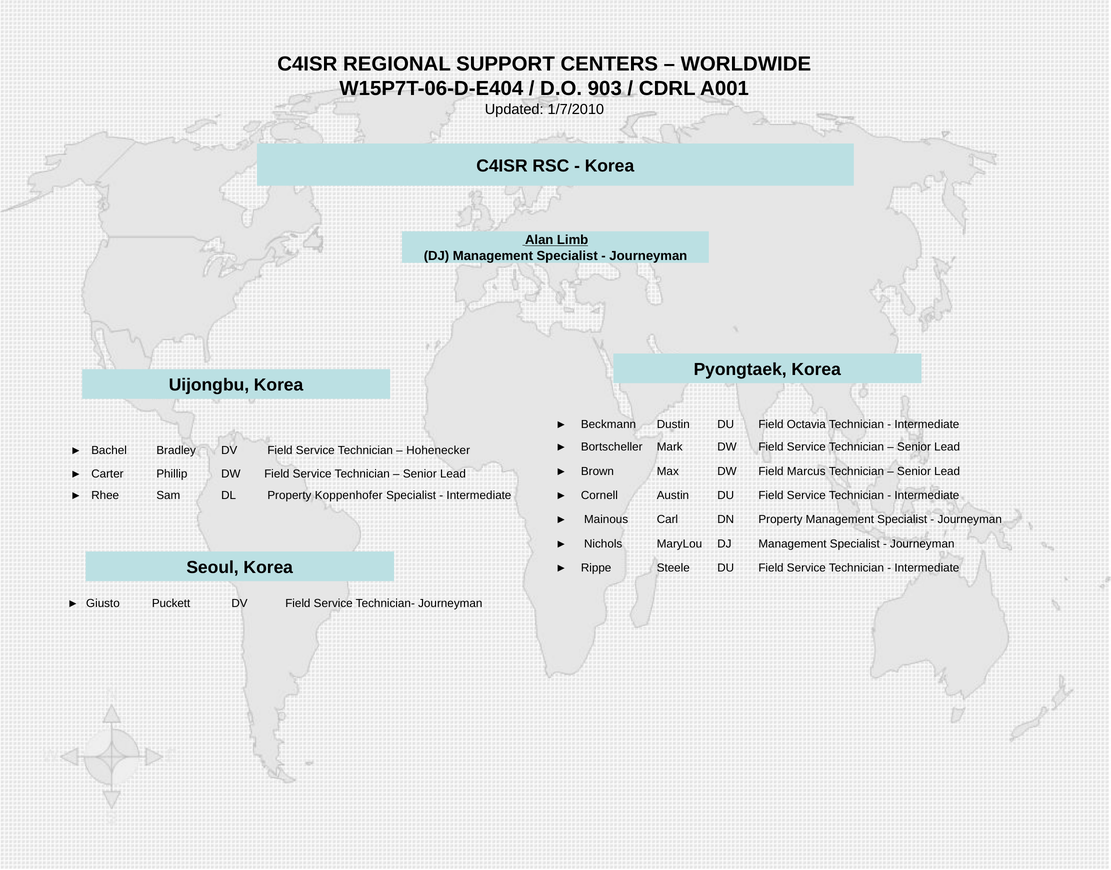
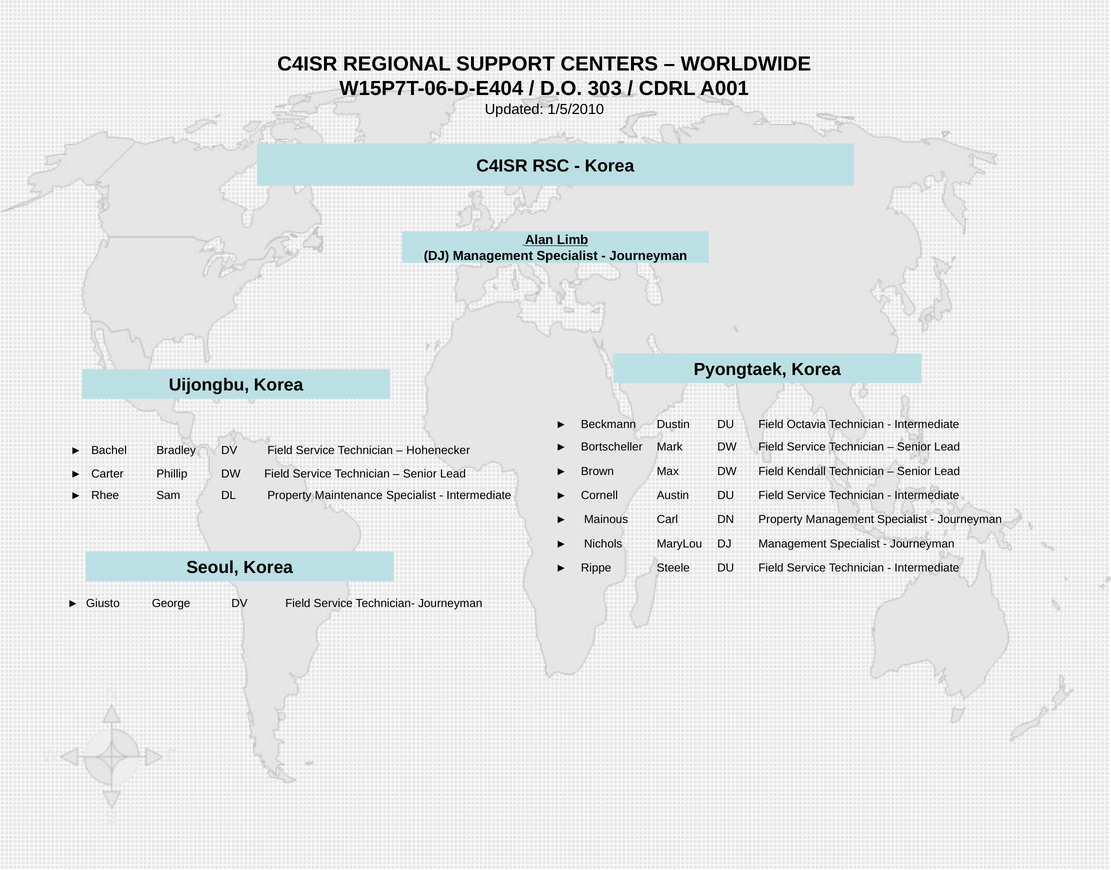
903: 903 -> 303
1/7/2010: 1/7/2010 -> 1/5/2010
Marcus: Marcus -> Kendall
Koppenhofer: Koppenhofer -> Maintenance
Puckett: Puckett -> George
